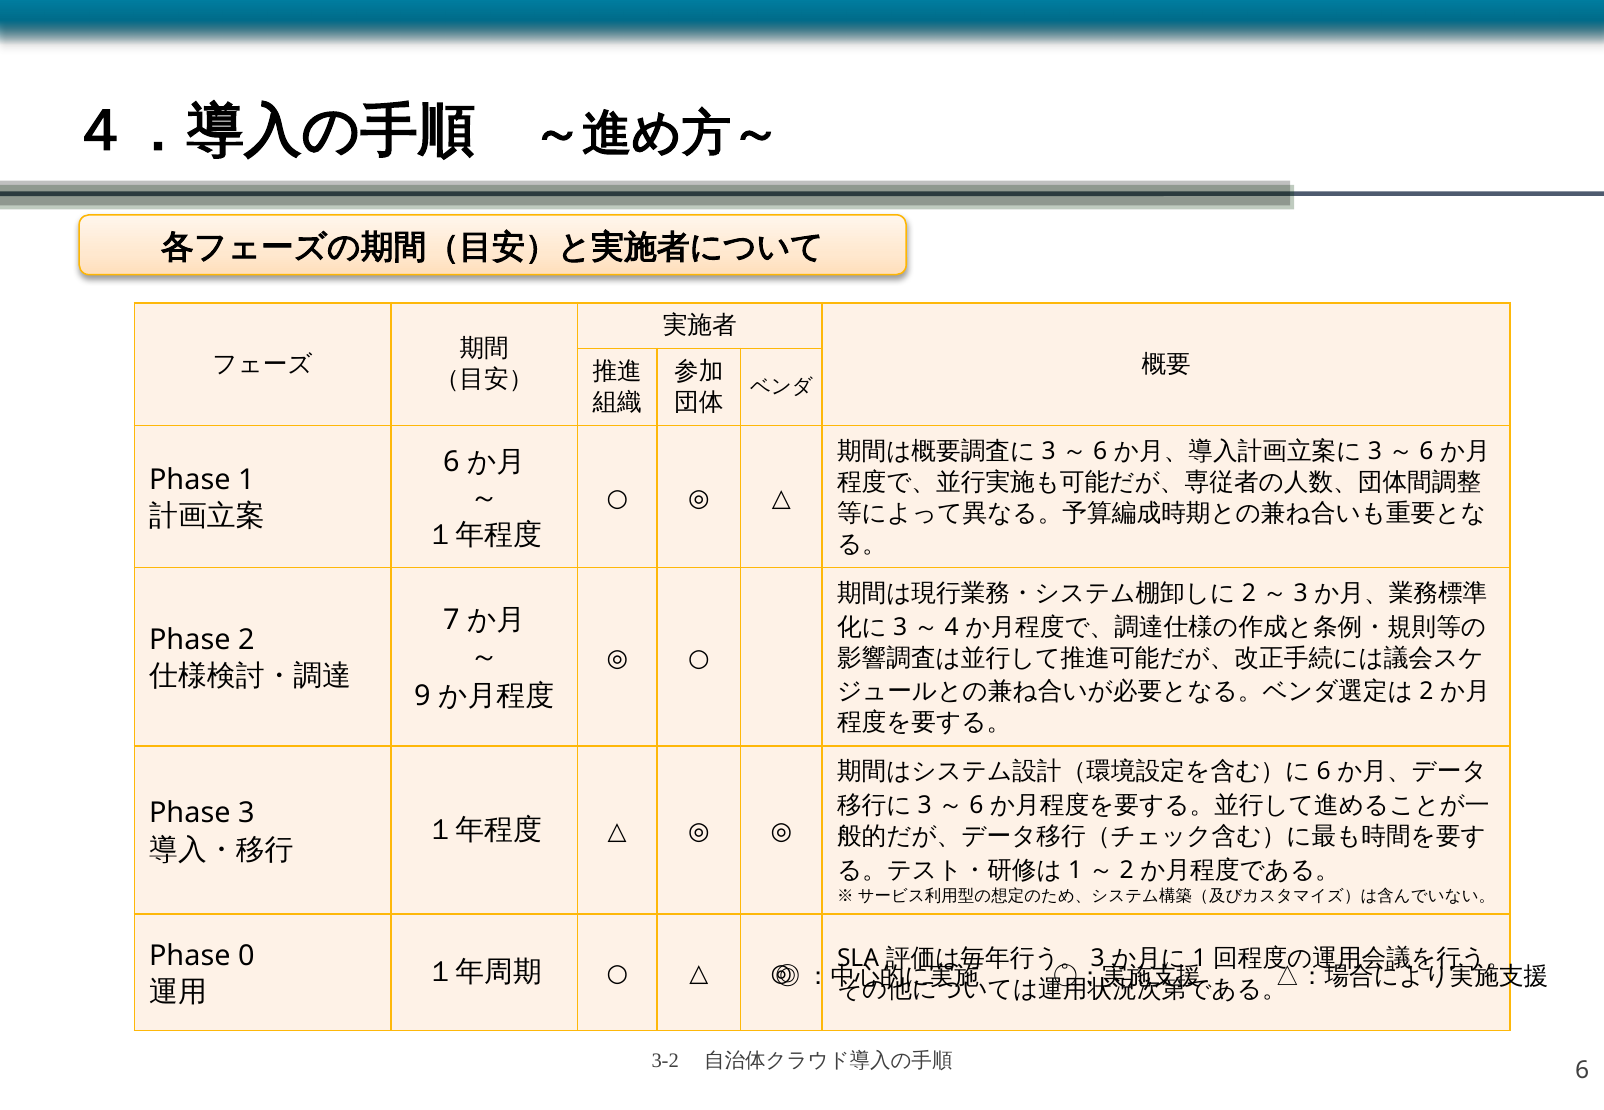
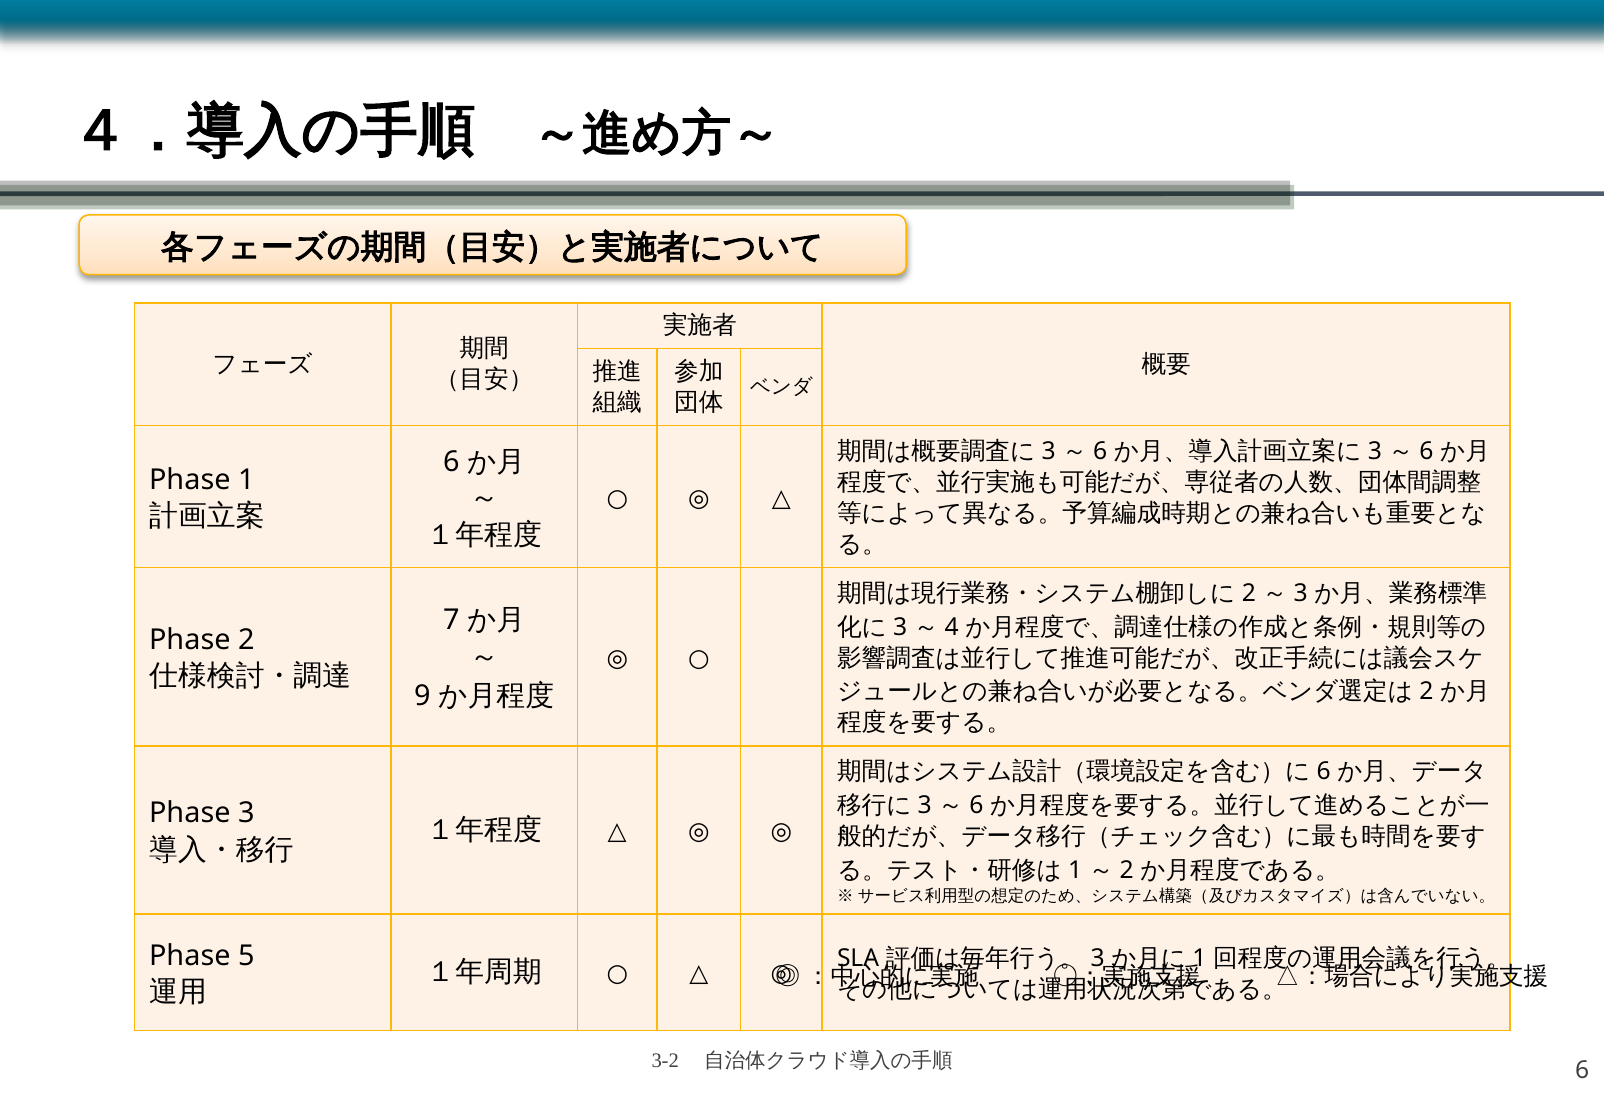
0: 0 -> 5
